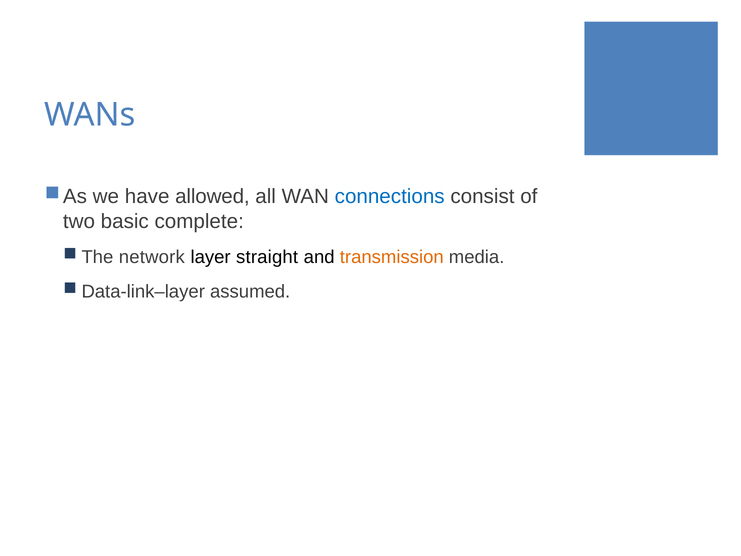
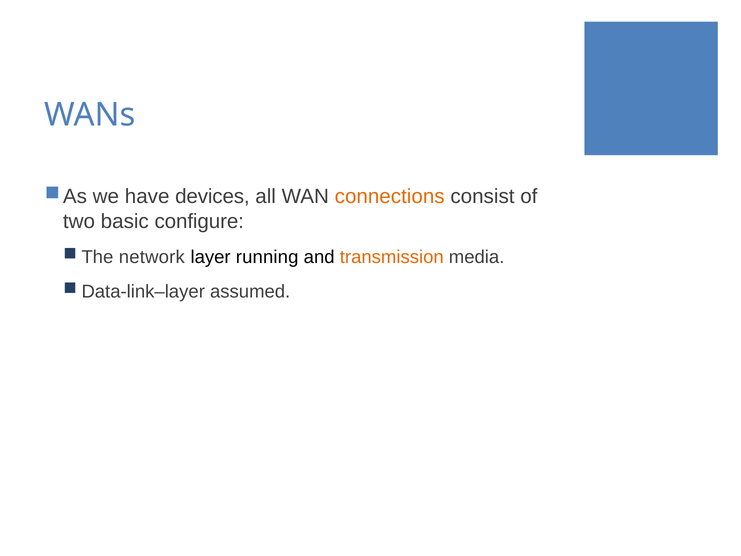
allowed: allowed -> devices
connections colour: blue -> orange
complete: complete -> configure
straight: straight -> running
